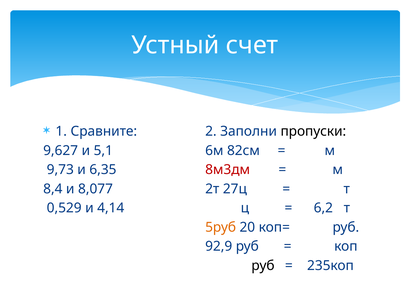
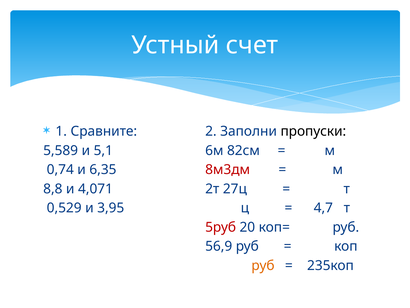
9,627: 9,627 -> 5,589
9,73: 9,73 -> 0,74
8,4: 8,4 -> 8,8
8,077: 8,077 -> 4,071
4,14: 4,14 -> 3,95
6,2: 6,2 -> 4,7
5руб colour: orange -> red
92,9: 92,9 -> 56,9
руб at (263, 265) colour: black -> orange
